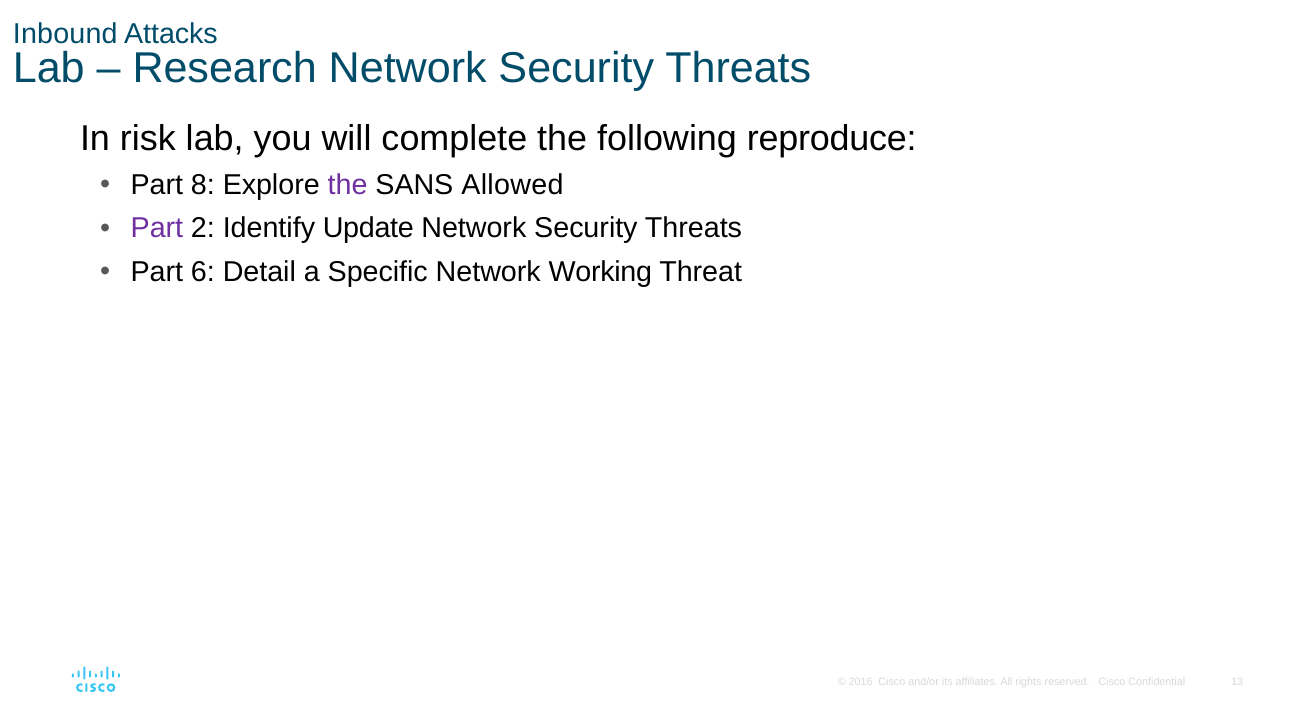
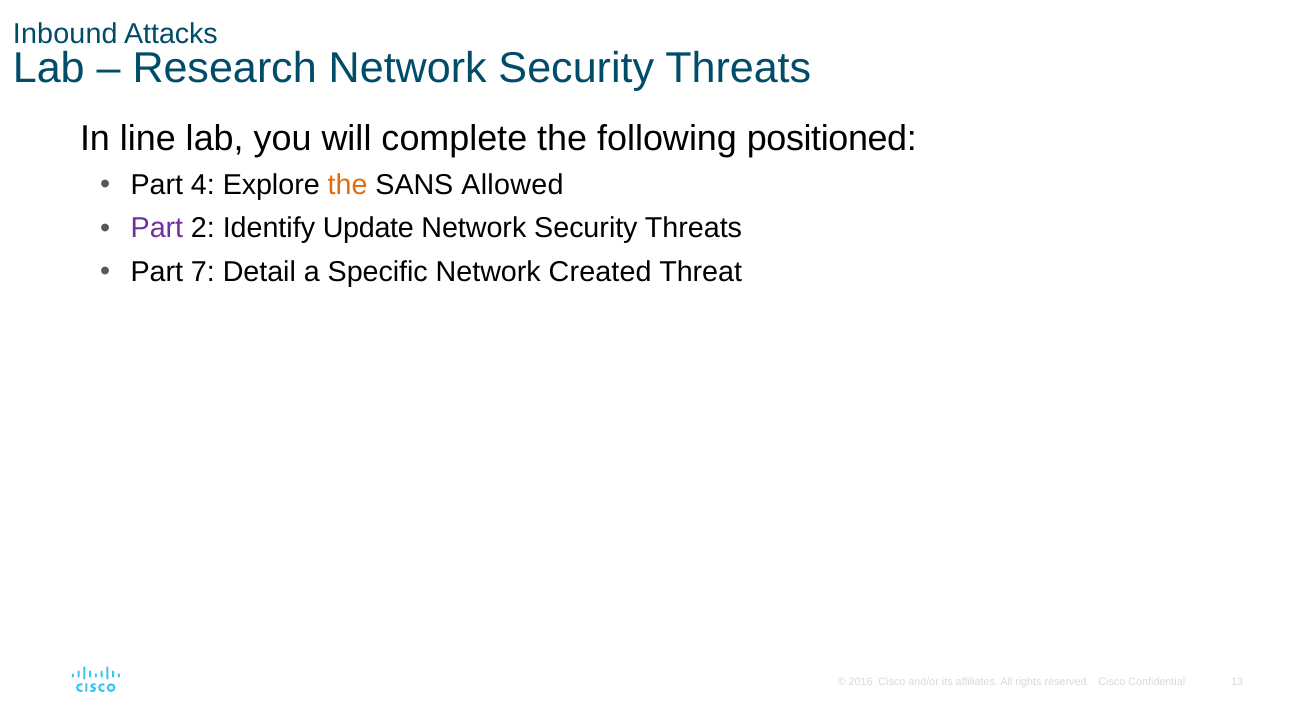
risk: risk -> line
reproduce: reproduce -> positioned
8: 8 -> 4
the at (348, 185) colour: purple -> orange
6: 6 -> 7
Working: Working -> Created
